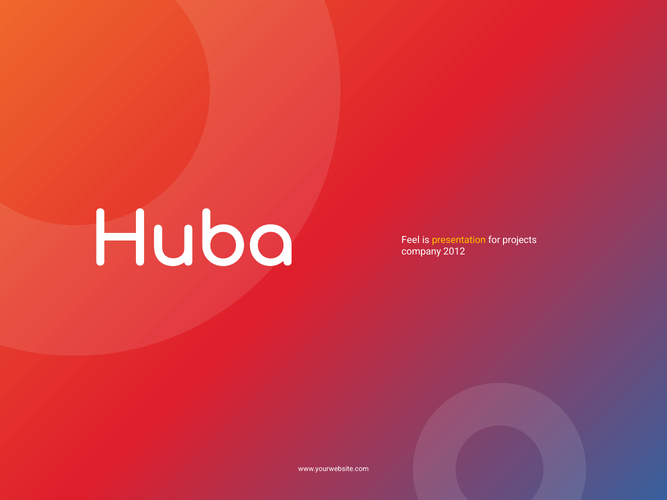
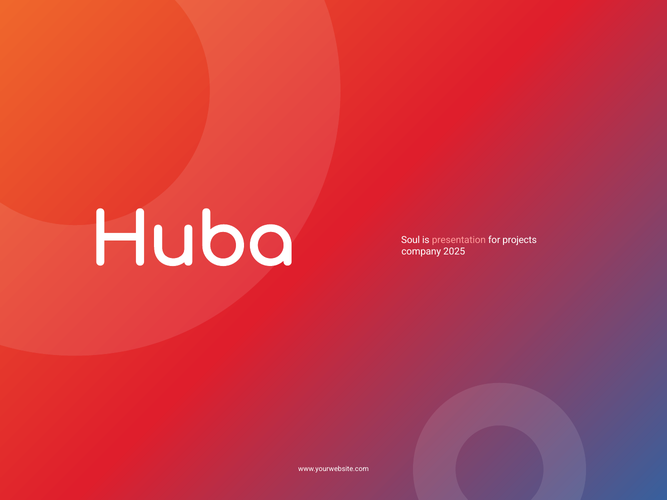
Feel: Feel -> Soul
presentation colour: yellow -> pink
2012: 2012 -> 2025
